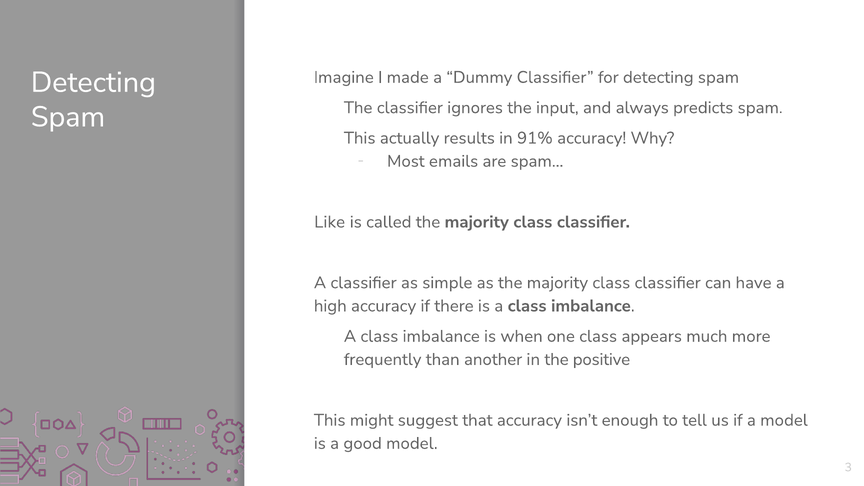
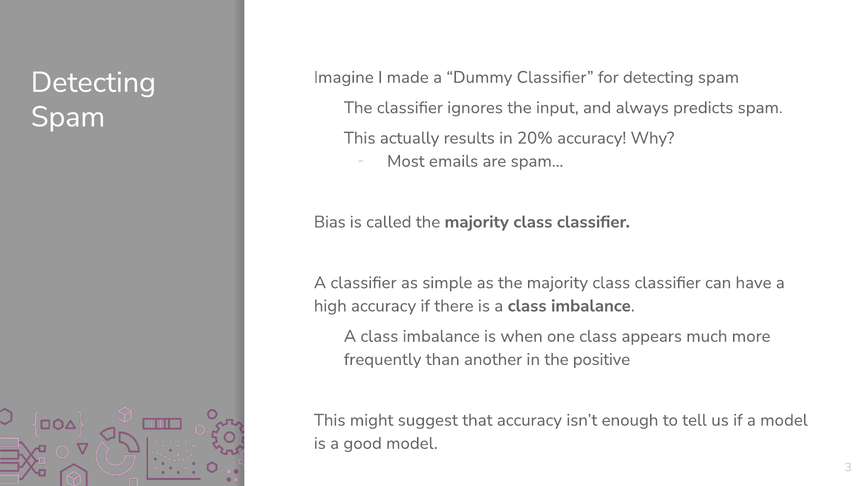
91%: 91% -> 20%
Like: Like -> Bias
